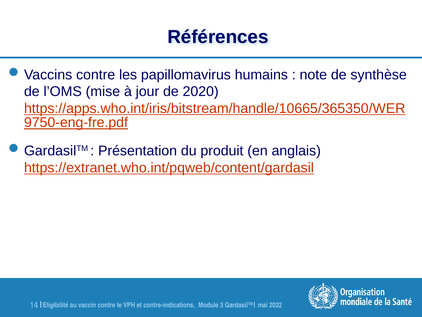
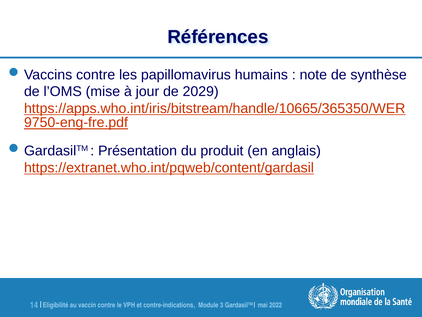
2020: 2020 -> 2029
